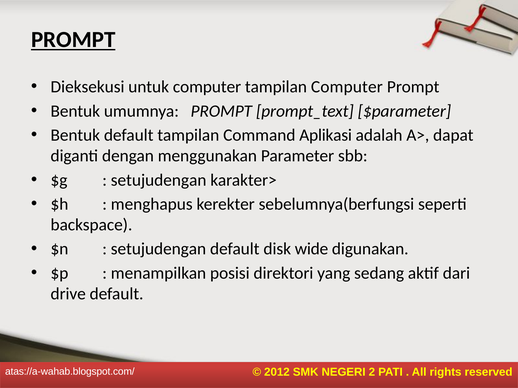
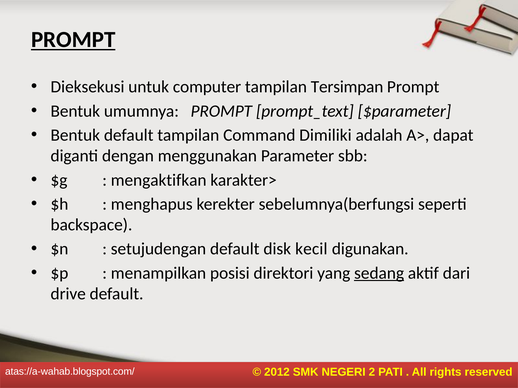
tampilan Computer: Computer -> Tersimpan
Aplikasi: Aplikasi -> Dimiliki
setujudengan at (159, 180): setujudengan -> mengaktifkan
wide: wide -> kecil
sedang underline: none -> present
